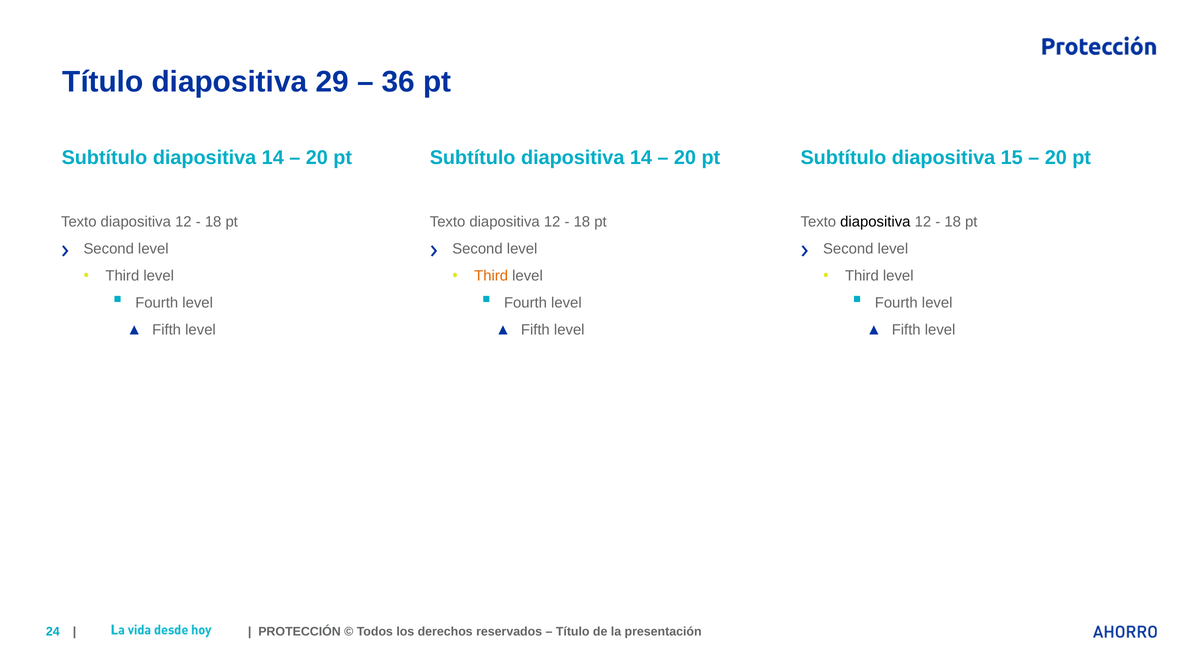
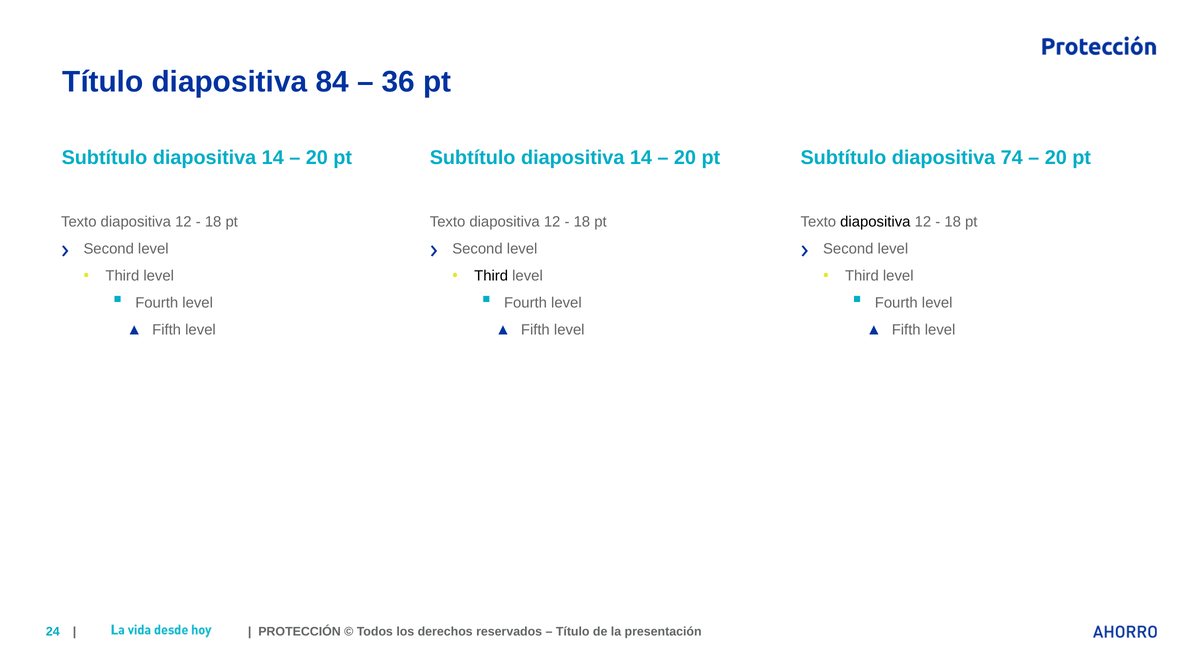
29: 29 -> 84
15: 15 -> 74
Third at (491, 276) colour: orange -> black
